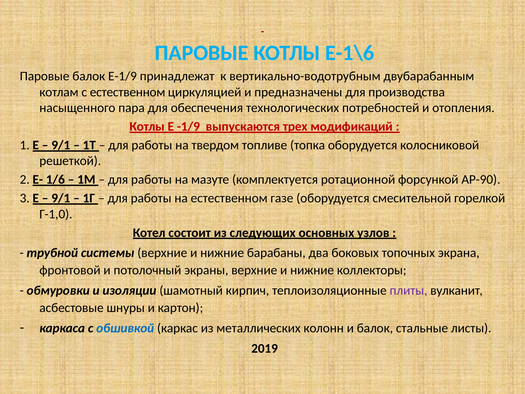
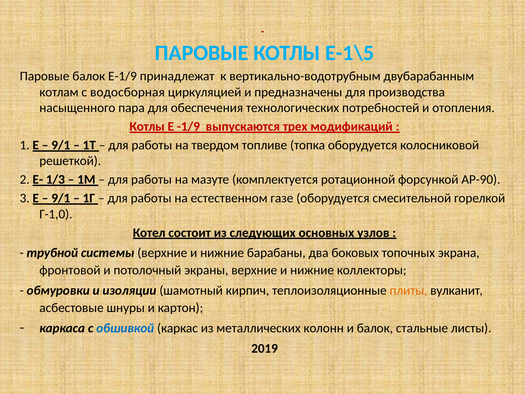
Е-1\6: Е-1\6 -> Е-1\5
с естественном: естественном -> водосборная
1/6: 1/6 -> 1/3
плиты colour: purple -> orange
